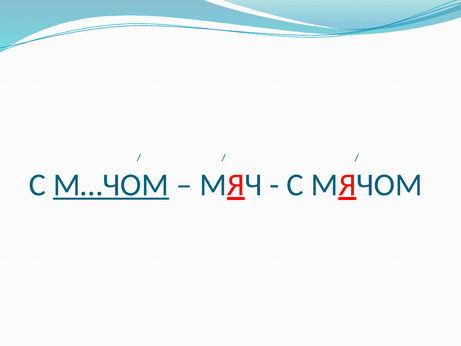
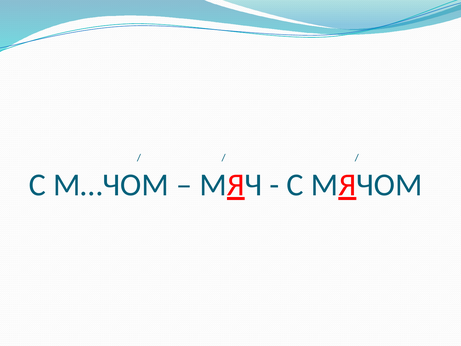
М…ЧОМ underline: present -> none
